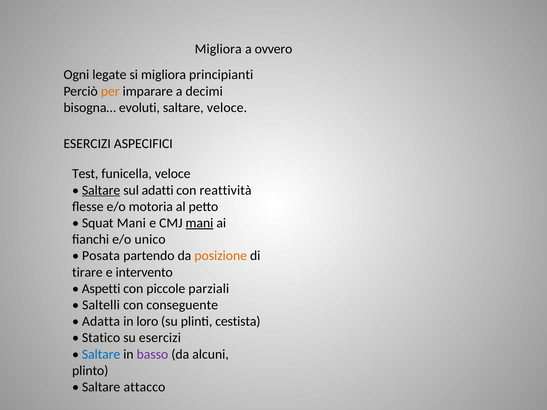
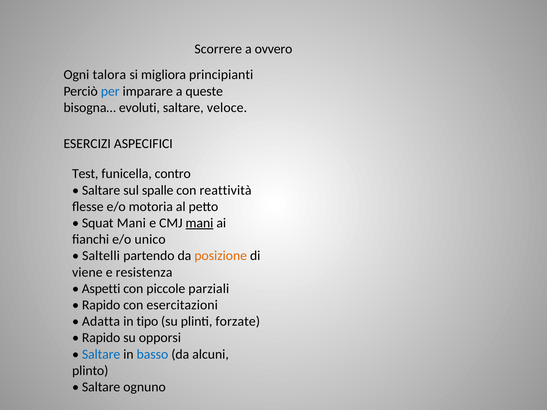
Migliora at (218, 49): Migliora -> Scorrere
legate: legate -> talora
per colour: orange -> blue
decimi: decimi -> queste
funicella veloce: veloce -> contro
Saltare at (101, 190) underline: present -> none
adatti: adatti -> spalle
Posata: Posata -> Saltelli
tirare: tirare -> viene
intervento: intervento -> resistenza
Saltelli at (101, 305): Saltelli -> Rapido
conseguente: conseguente -> esercitazioni
loro: loro -> tipo
cestista: cestista -> forzate
Statico at (101, 338): Statico -> Rapido
su esercizi: esercizi -> opporsi
basso colour: purple -> blue
attacco: attacco -> ognuno
